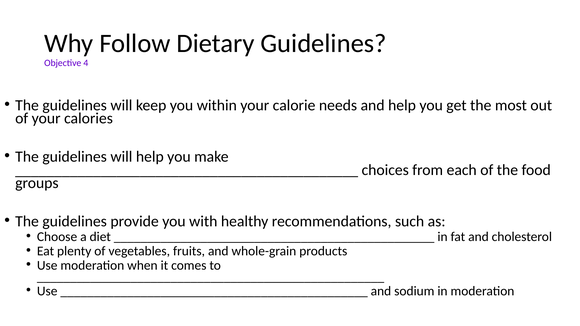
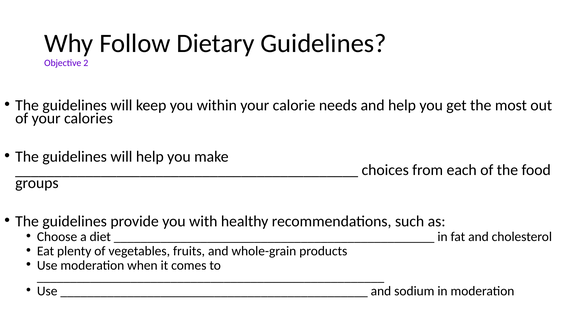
4: 4 -> 2
